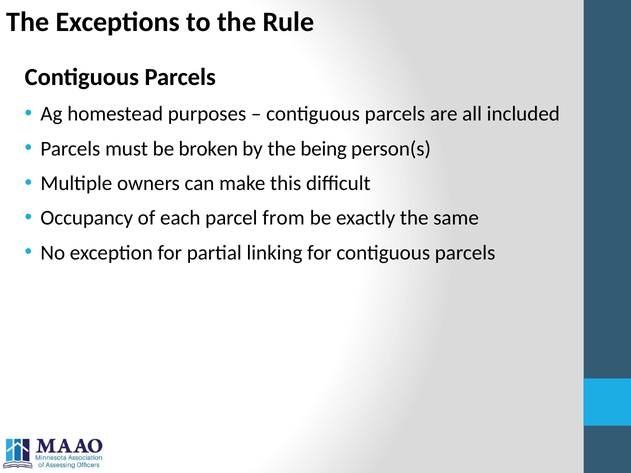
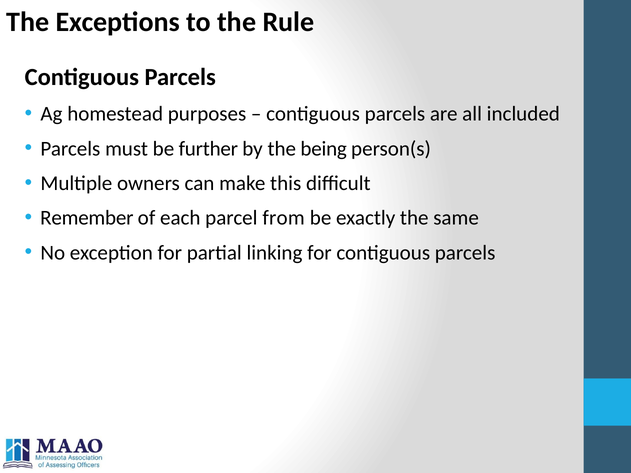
broken: broken -> further
Occupancy: Occupancy -> Remember
